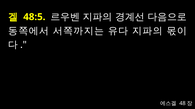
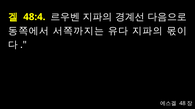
48:5: 48:5 -> 48:4
